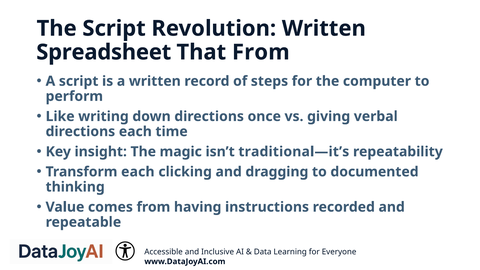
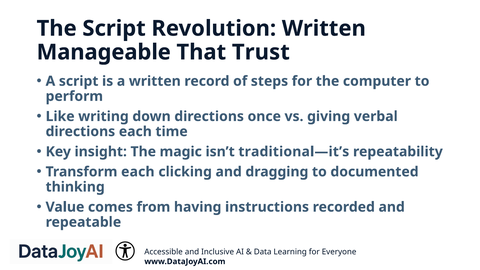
Spreadsheet: Spreadsheet -> Manageable
That From: From -> Trust
